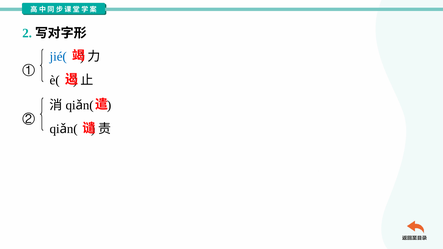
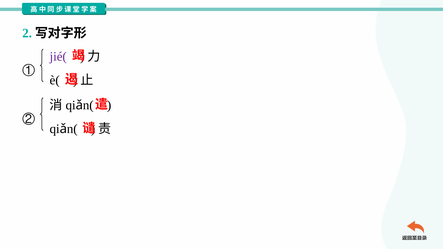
jié( colour: blue -> purple
